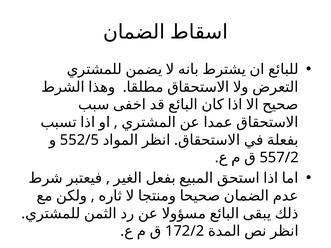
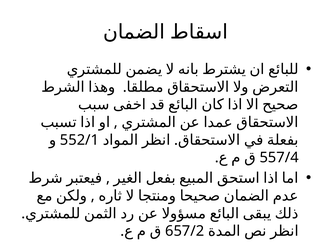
552/5: 552/5 -> 552/1
557/2: 557/2 -> 557/4
172/2: 172/2 -> 657/2
